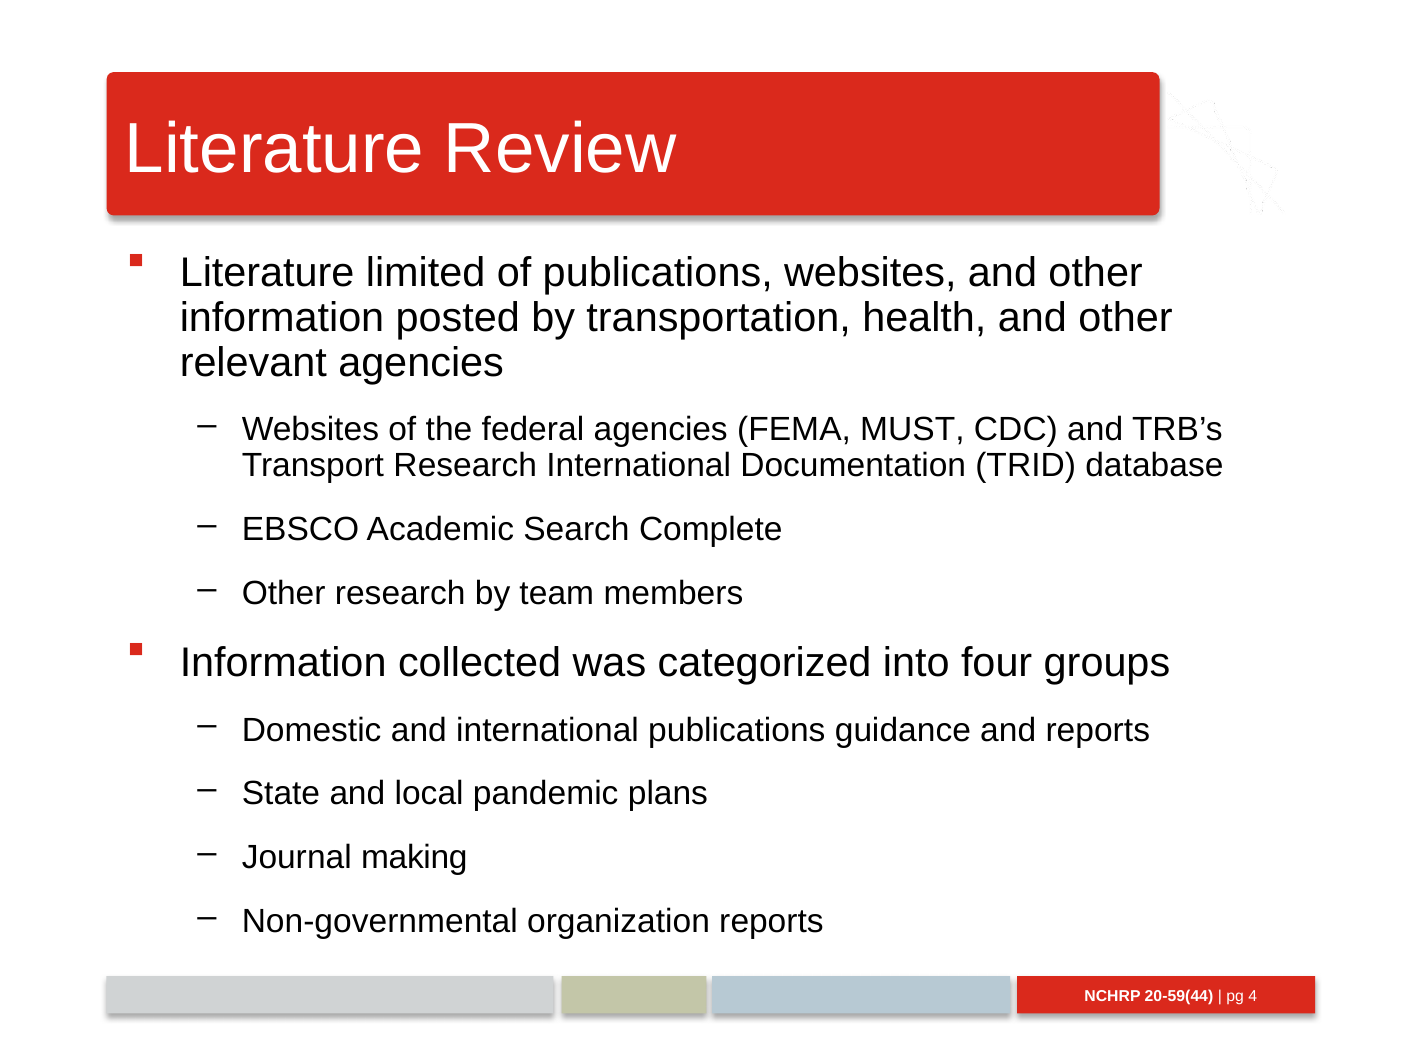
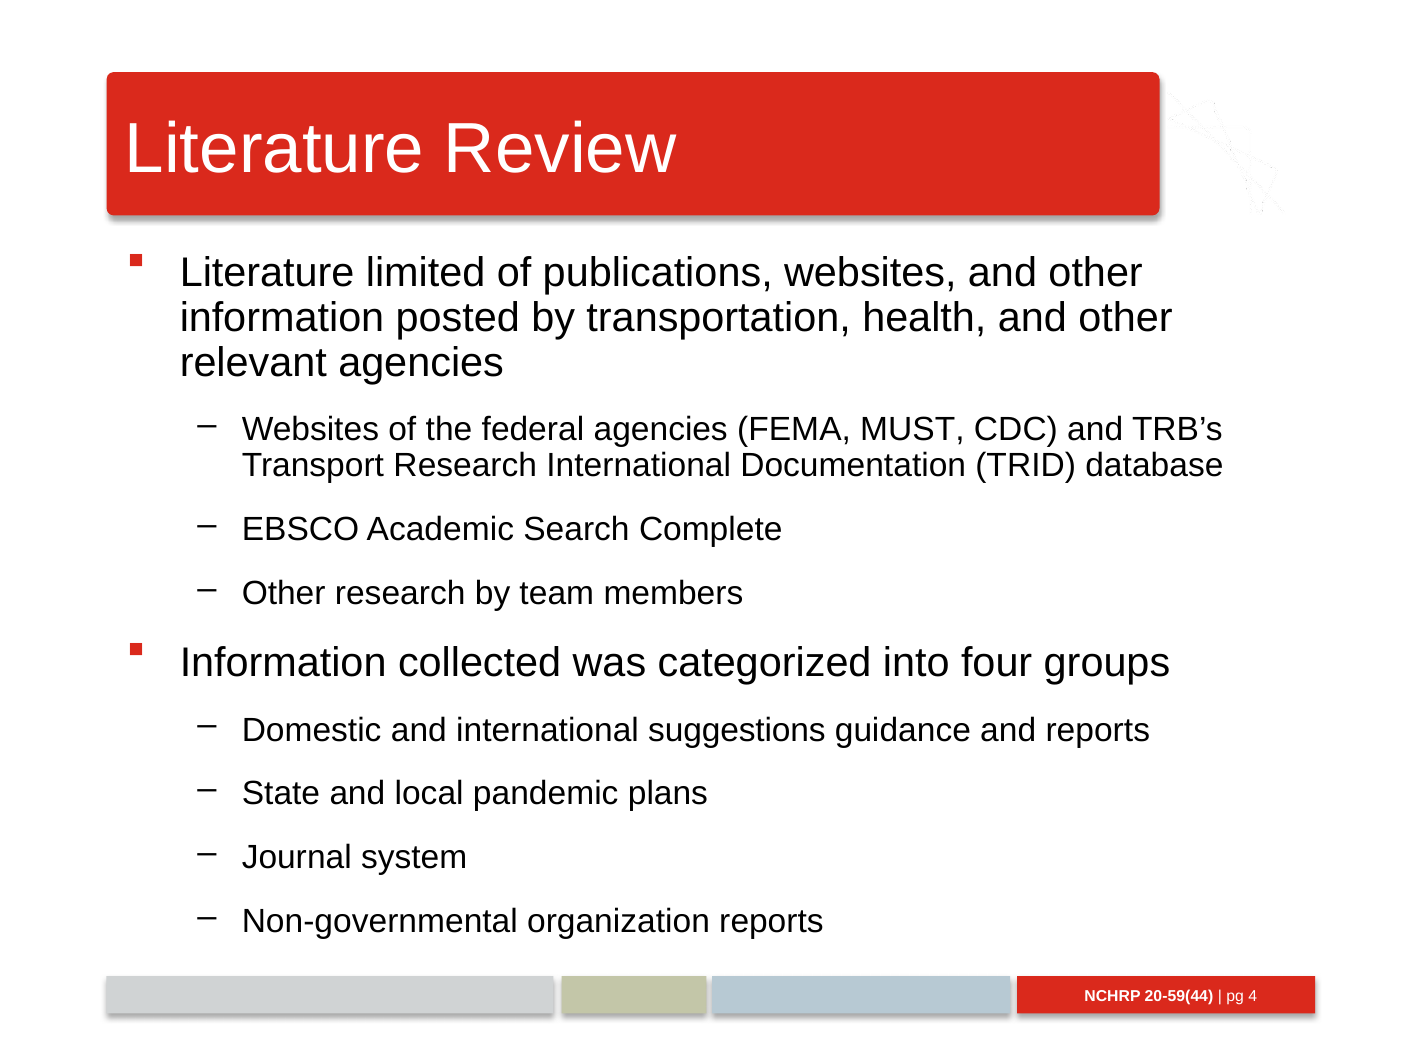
international publications: publications -> suggestions
making: making -> system
